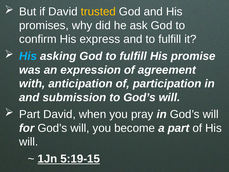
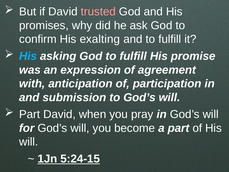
trusted colour: yellow -> pink
express: express -> exalting
5:19-15: 5:19-15 -> 5:24-15
